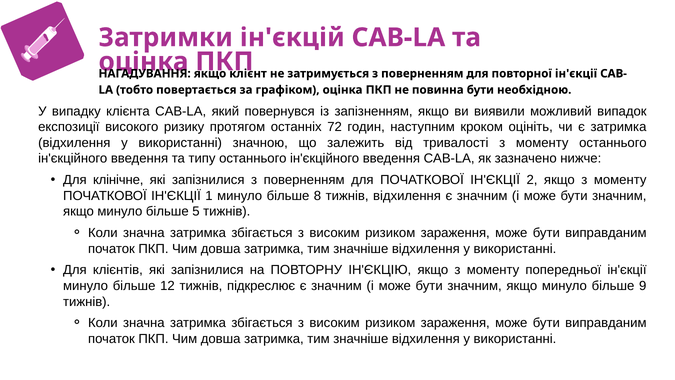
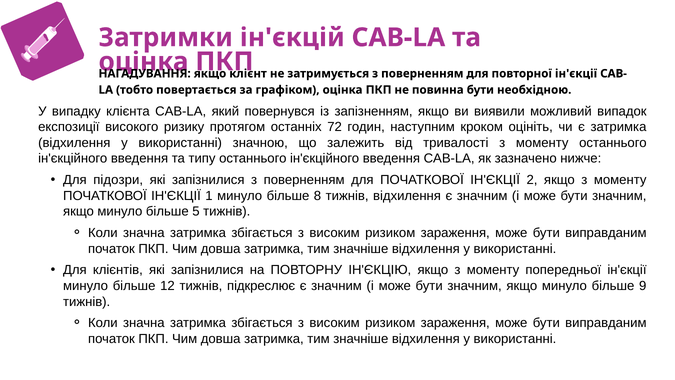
клінічне: клінічне -> підозри
